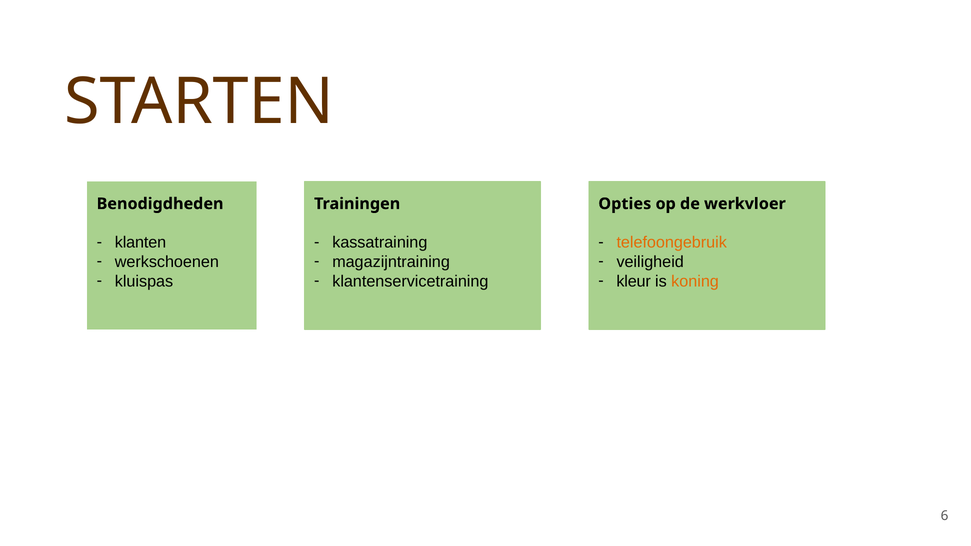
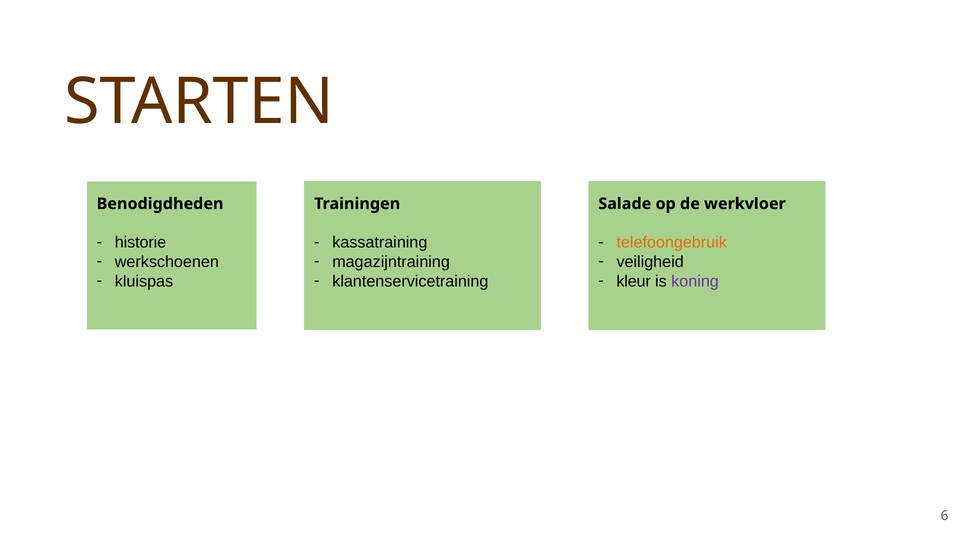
Opties: Opties -> Salade
klanten: klanten -> historie
koning colour: orange -> purple
